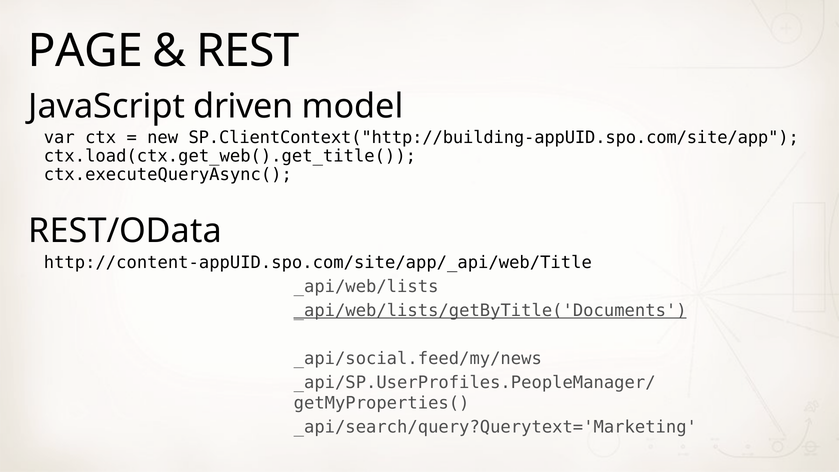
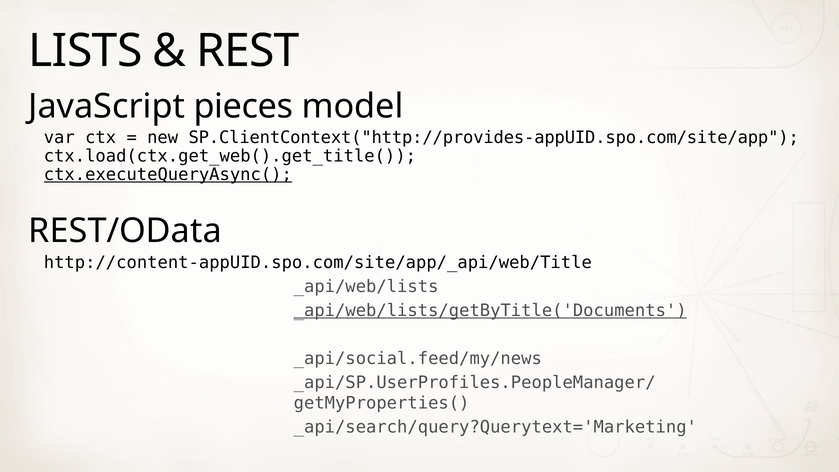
PAGE: PAGE -> LISTS
driven: driven -> pieces
SP.ClientContext("http://building-appUID.spo.com/site/app: SP.ClientContext("http://building-appUID.spo.com/site/app -> SP.ClientContext("http://provides-appUID.spo.com/site/app
ctx.executeQueryAsync( underline: none -> present
